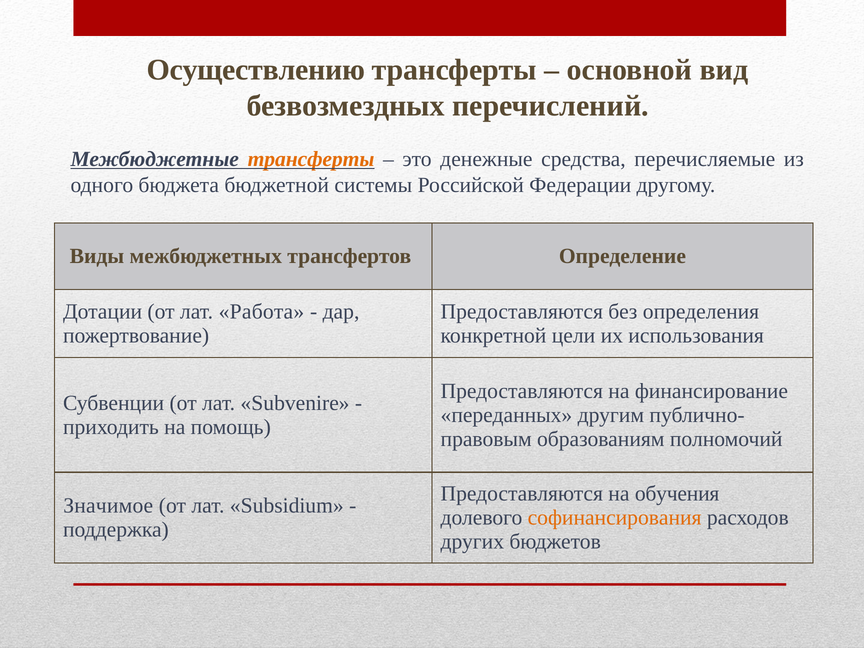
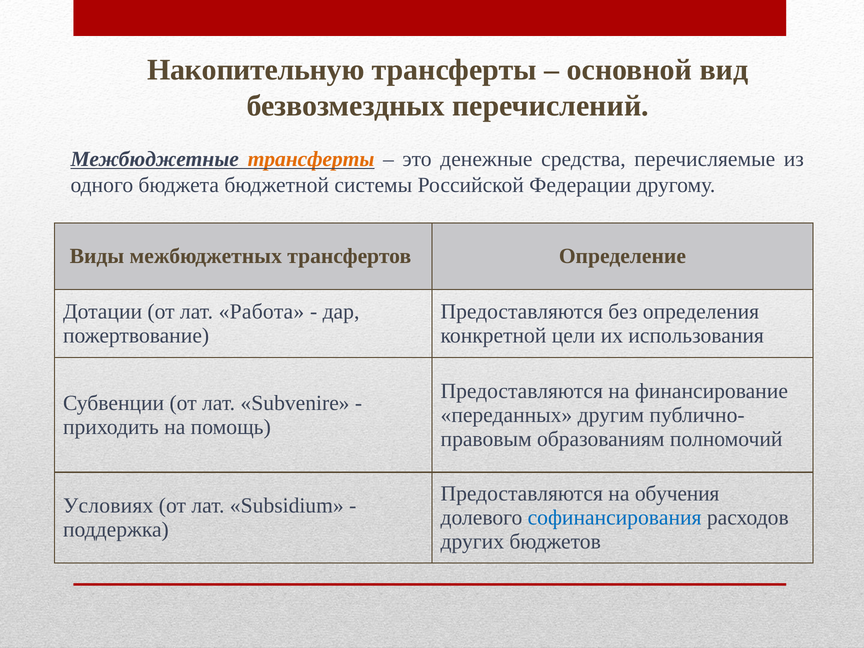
Осуществлению: Осуществлению -> Накопительную
Значимое: Значимое -> Условиях
софинансирования colour: orange -> blue
